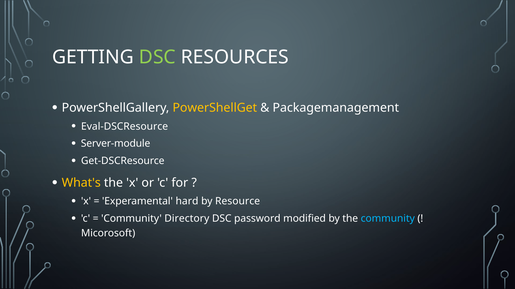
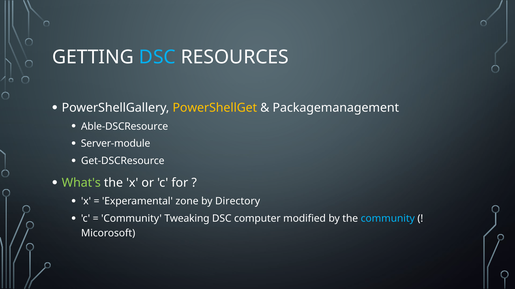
DSC at (157, 57) colour: light green -> light blue
Eval-DSCResource: Eval-DSCResource -> Able-DSCResource
What's colour: yellow -> light green
hard: hard -> zone
Resource: Resource -> Directory
Directory: Directory -> Tweaking
password: password -> computer
